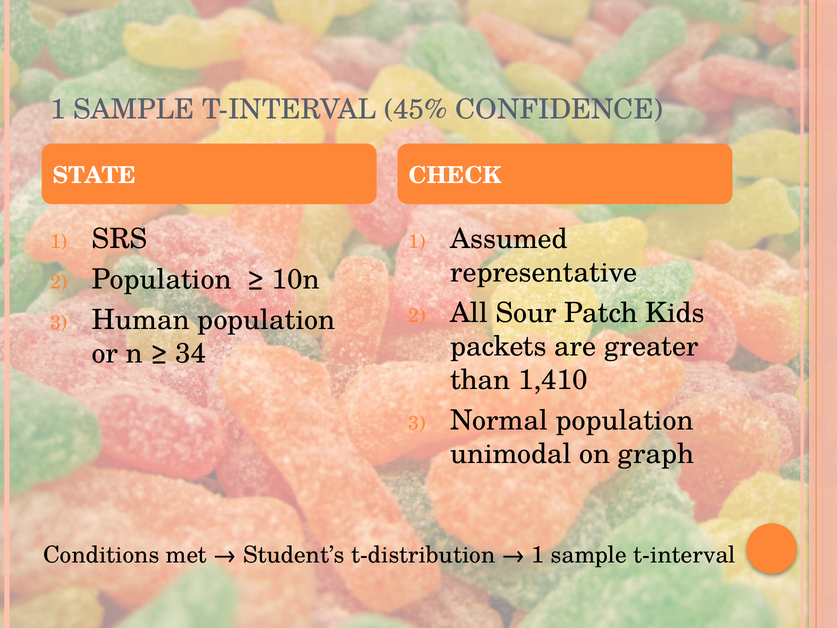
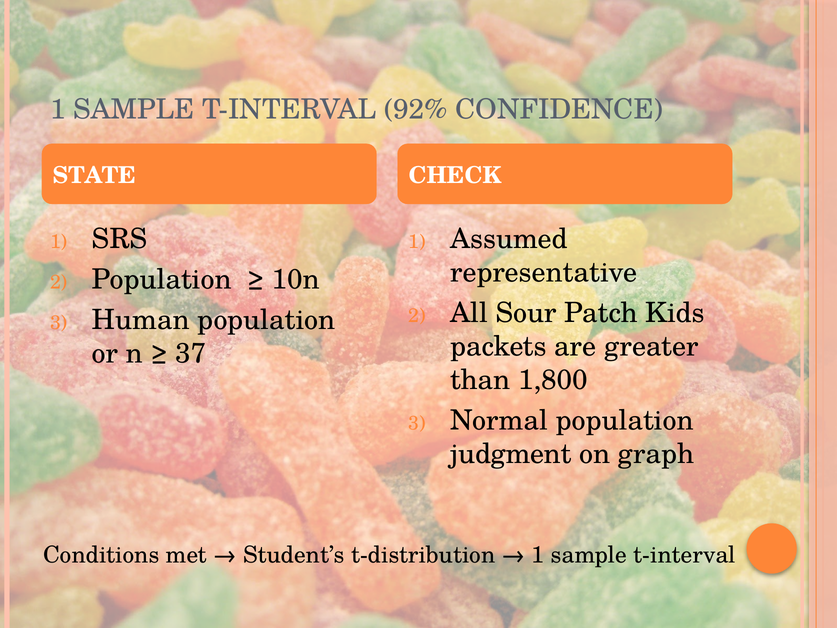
45%: 45% -> 92%
34: 34 -> 37
1,410: 1,410 -> 1,800
unimodal: unimodal -> judgment
